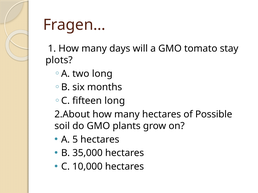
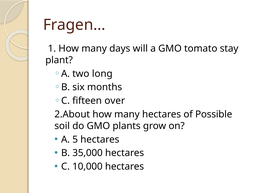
plots: plots -> plant
fifteen long: long -> over
